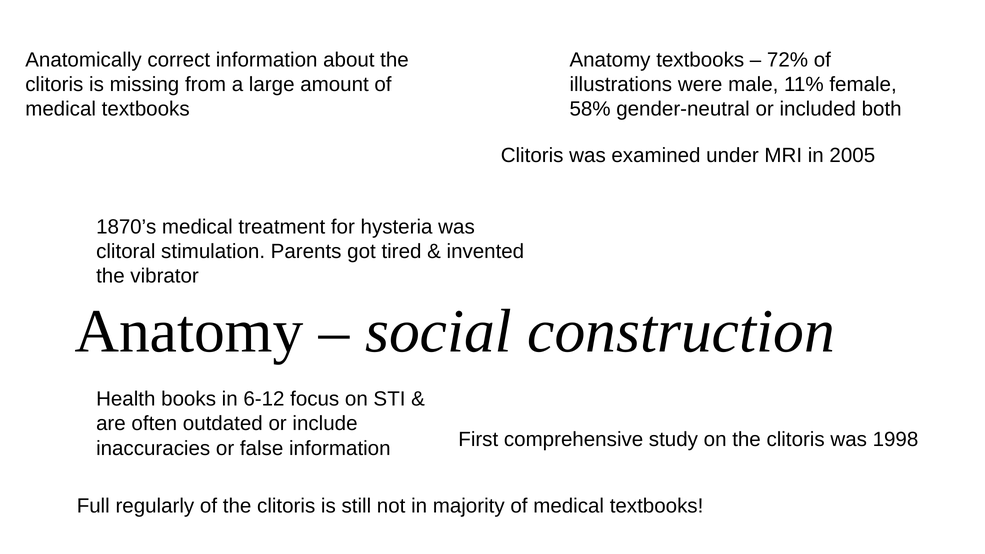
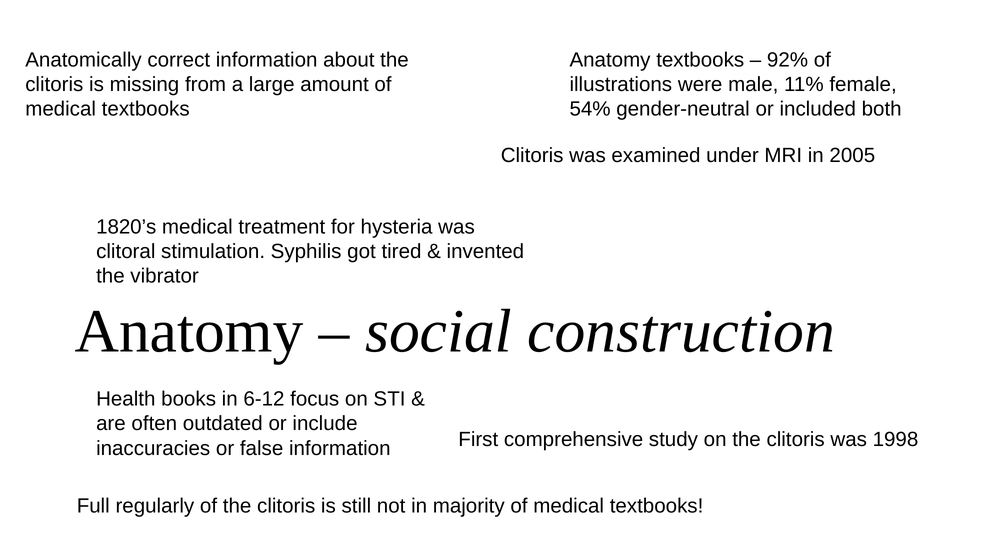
72%: 72% -> 92%
58%: 58% -> 54%
1870’s: 1870’s -> 1820’s
Parents: Parents -> Syphilis
